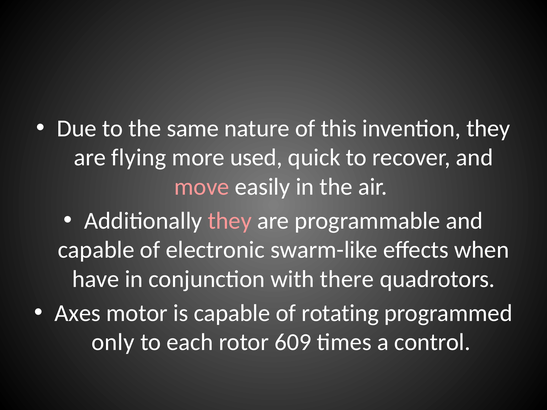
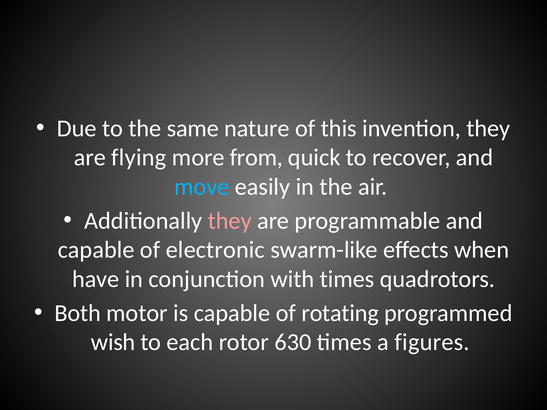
used: used -> from
move colour: pink -> light blue
with there: there -> times
Axes: Axes -> Both
only: only -> wish
609: 609 -> 630
control: control -> figures
